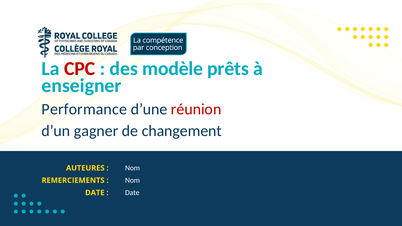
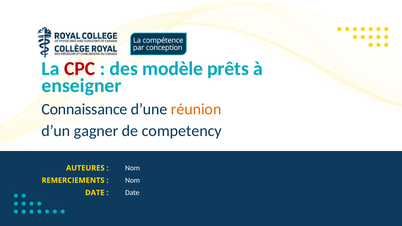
Performance: Performance -> Connaissance
réunion colour: red -> orange
changement: changement -> competency
